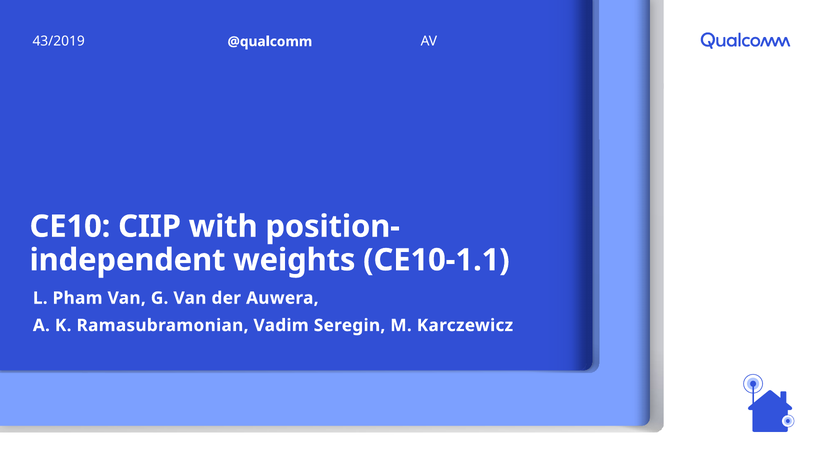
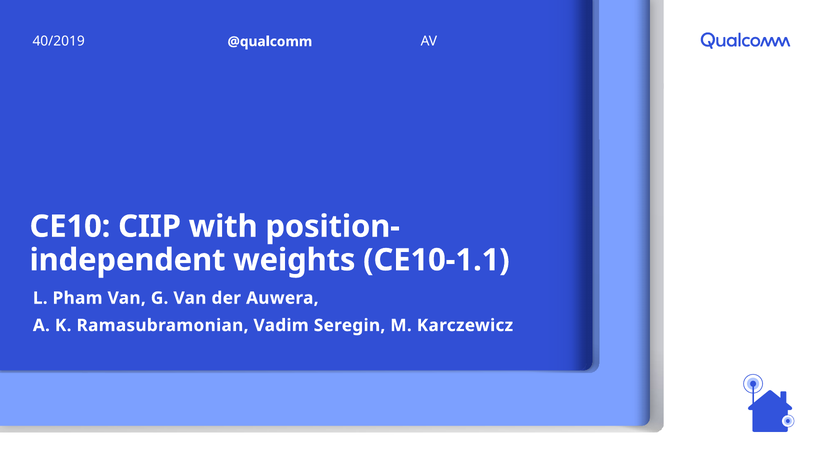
43/2019: 43/2019 -> 40/2019
